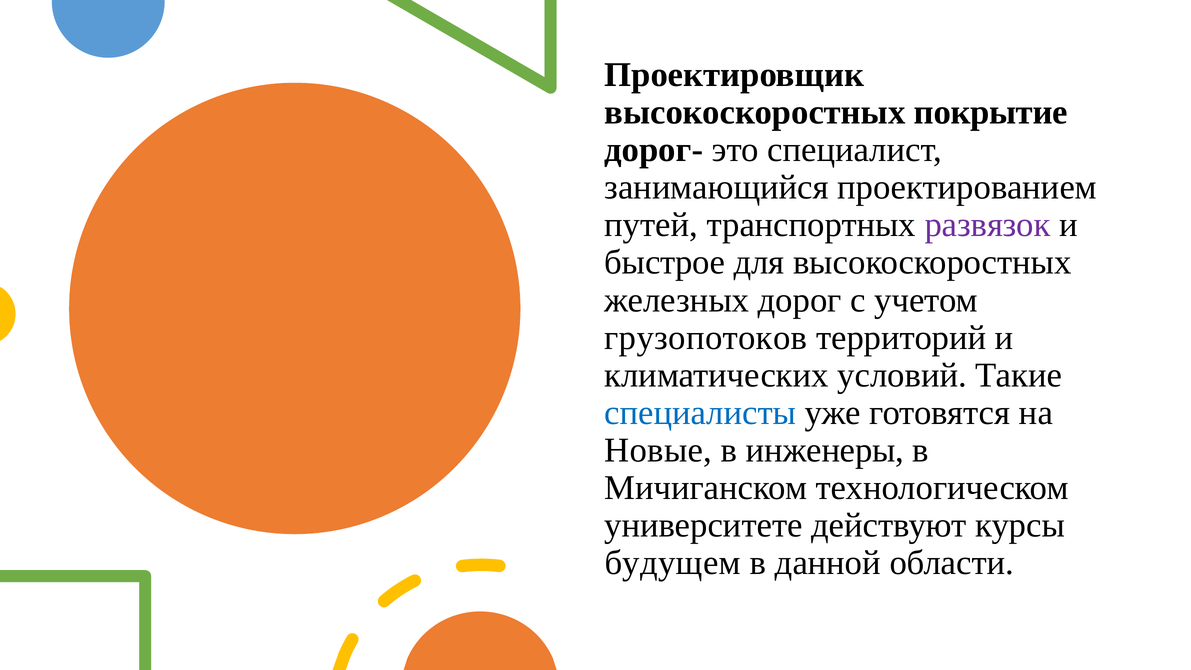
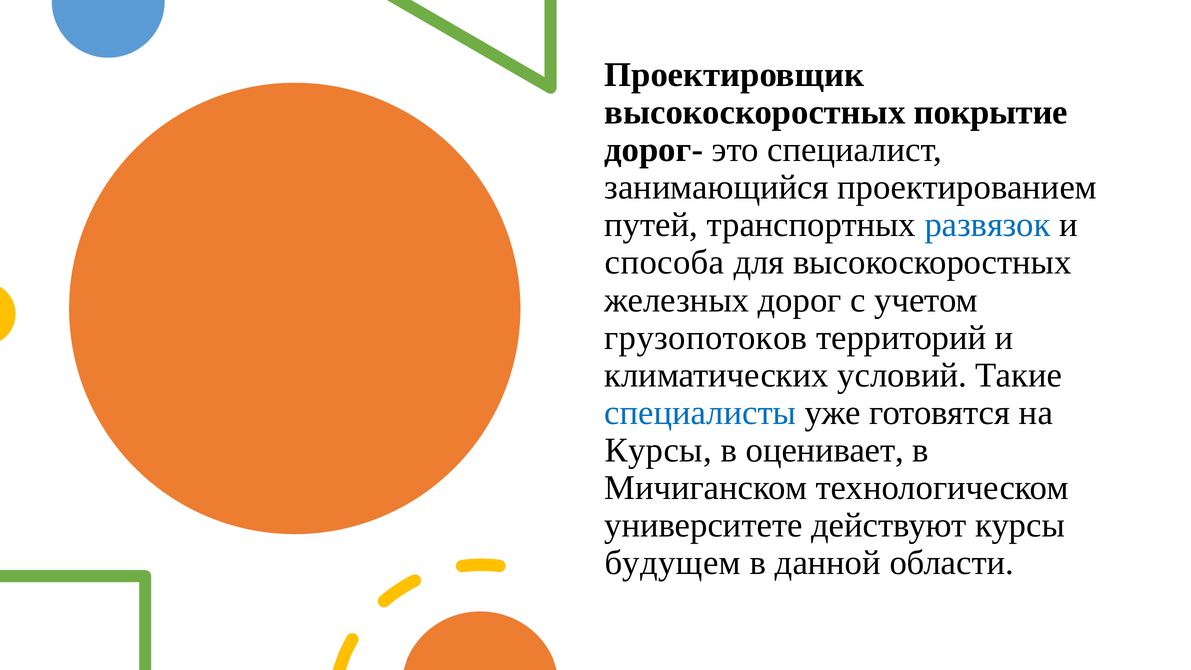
развязок colour: purple -> blue
быстрое: быстрое -> способа
Новые at (658, 450): Новые -> Курсы
инженеры: инженеры -> оценивает
